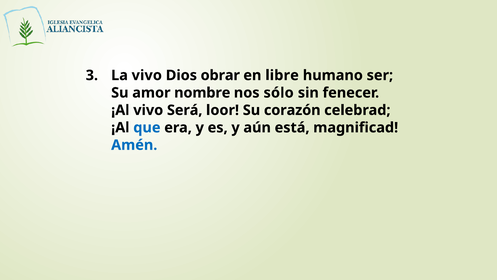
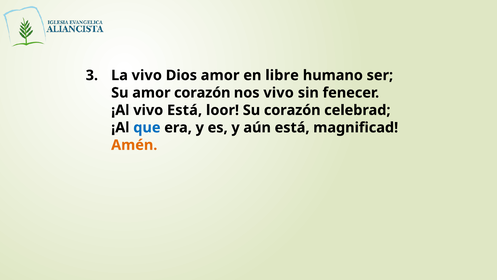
Dios obrar: obrar -> amor
amor nombre: nombre -> corazón
nos sólo: sólo -> vivo
vivo Será: Será -> Está
Amén colour: blue -> orange
